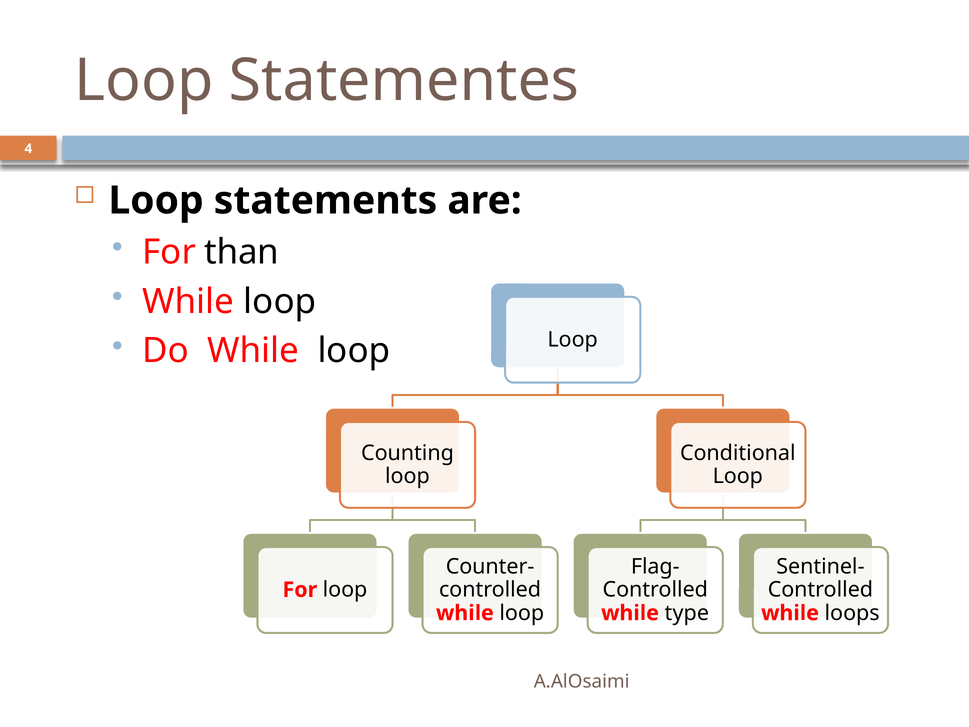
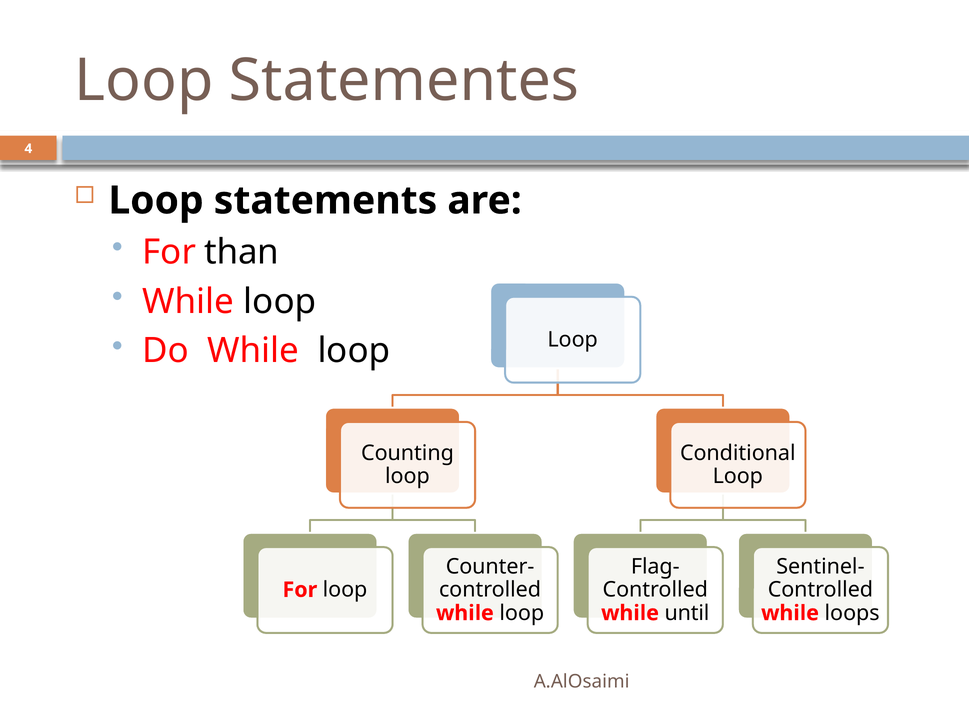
type: type -> until
